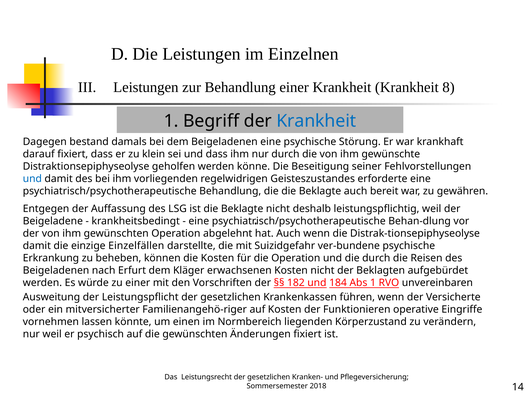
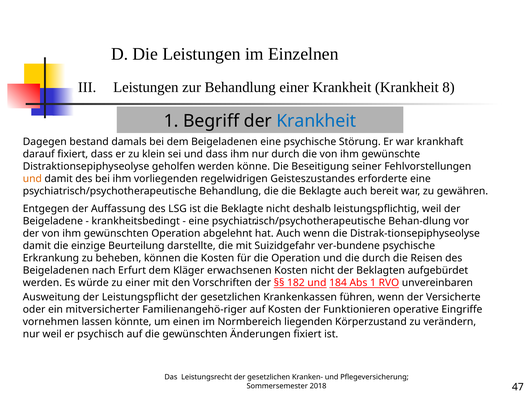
und at (32, 179) colour: blue -> orange
Einzelfällen: Einzelfällen -> Beurteilung
14: 14 -> 47
